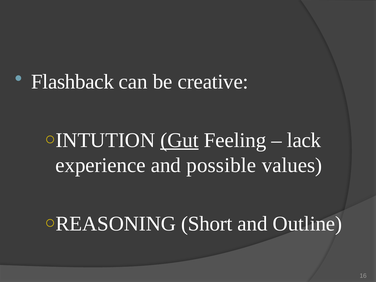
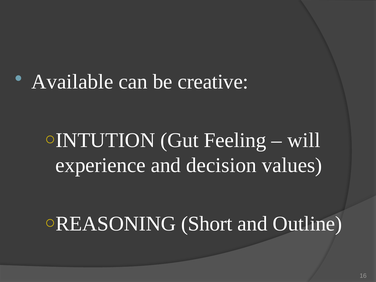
Flashback: Flashback -> Available
Gut underline: present -> none
lack: lack -> will
possible: possible -> decision
